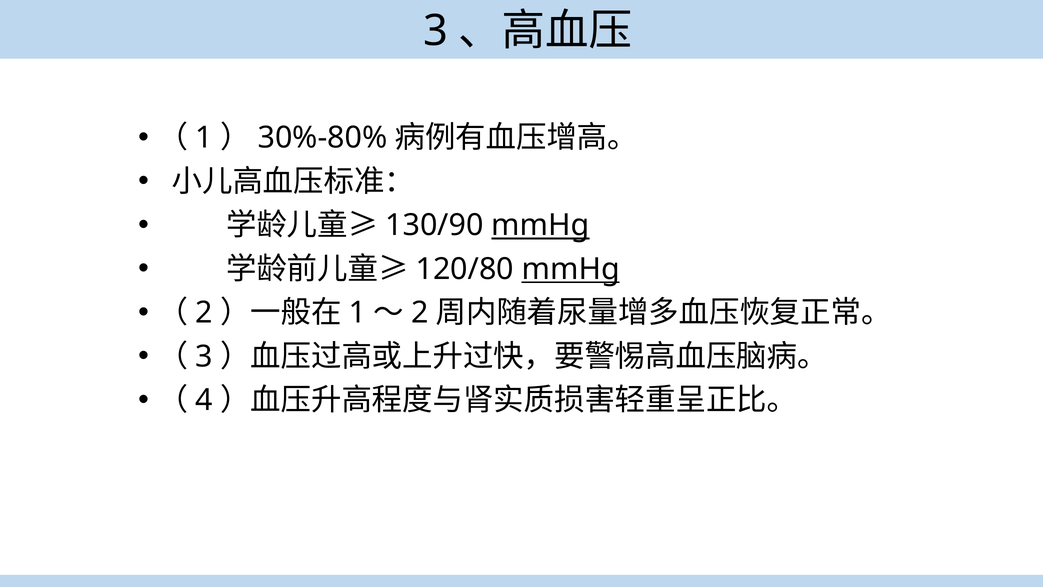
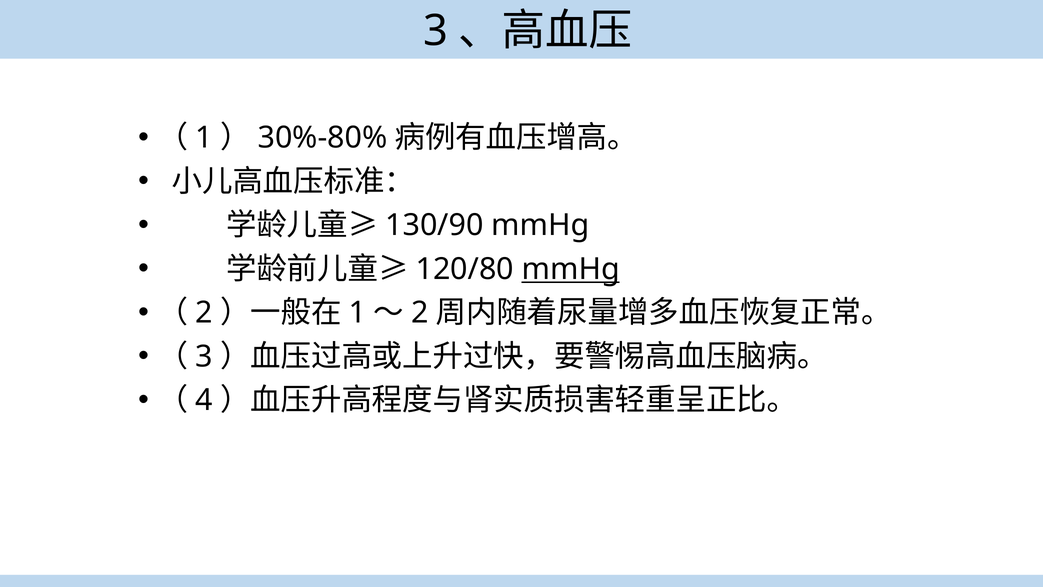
mmHg at (540, 225) underline: present -> none
